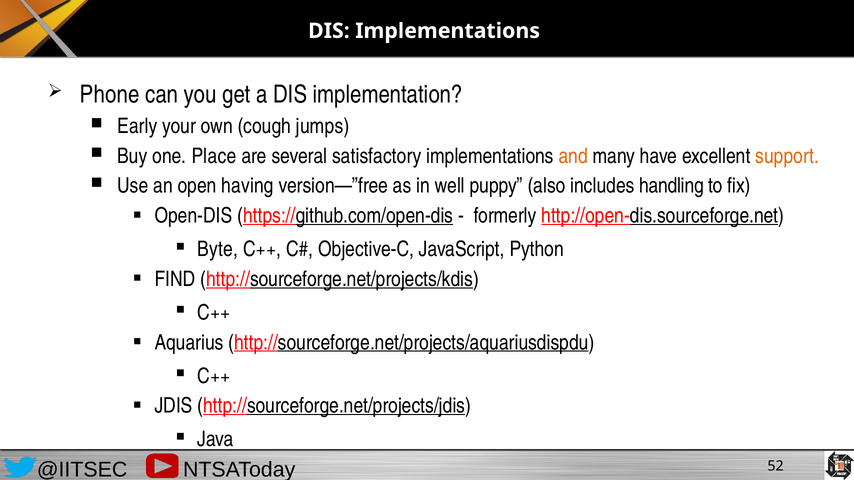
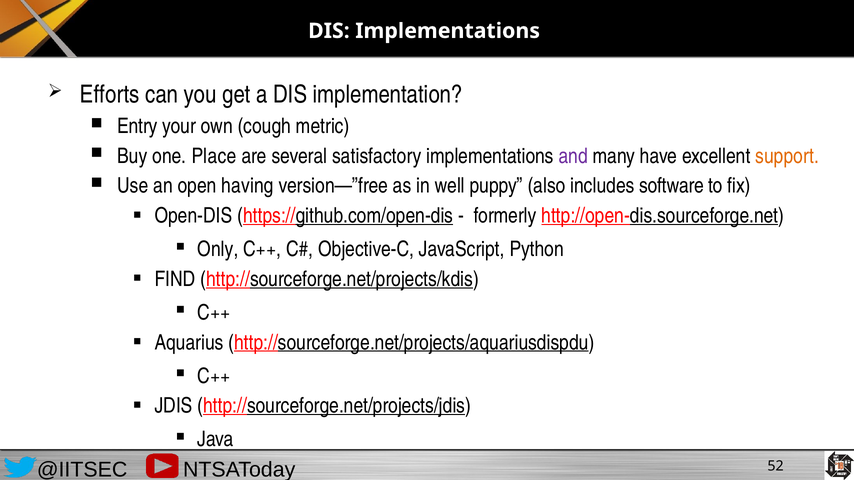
Phone: Phone -> Efforts
Early: Early -> Entry
jumps: jumps -> metric
and colour: orange -> purple
handling: handling -> software
Byte: Byte -> Only
